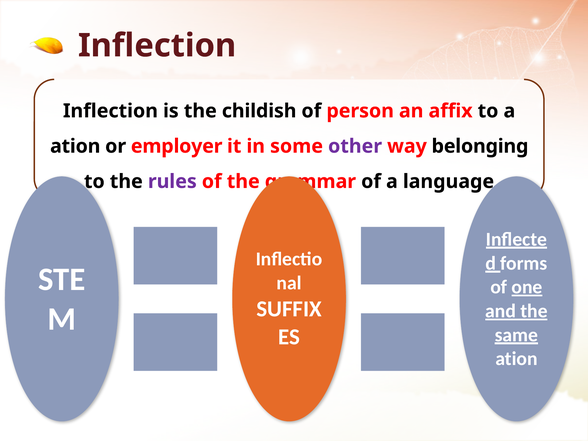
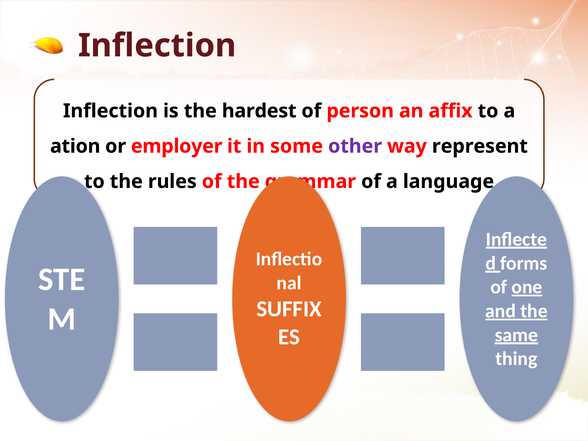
childish: childish -> hardest
belonging: belonging -> represent
rules colour: purple -> black
ation at (516, 359): ation -> thing
